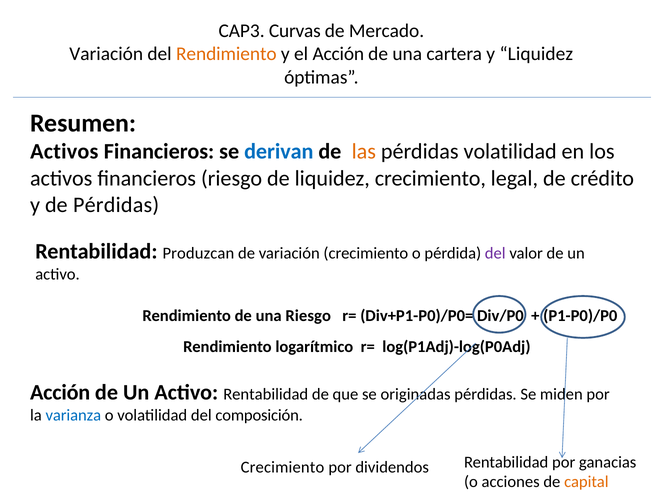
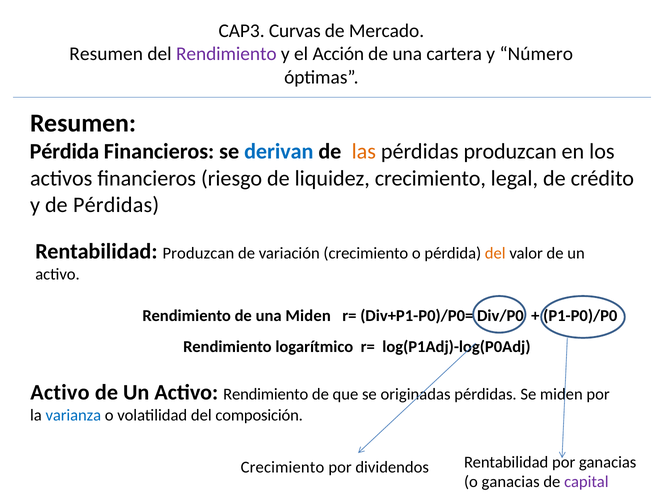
Variación at (106, 54): Variación -> Resumen
Rendimiento at (226, 54) colour: orange -> purple
y Liquidez: Liquidez -> Número
Activos at (64, 152): Activos -> Pérdida
pérdidas volatilidad: volatilidad -> produzcan
del at (495, 253) colour: purple -> orange
una Riesgo: Riesgo -> Miden
Acción at (60, 393): Acción -> Activo
Activo Rentabilidad: Rentabilidad -> Rendimiento
o acciones: acciones -> ganacias
capital colour: orange -> purple
